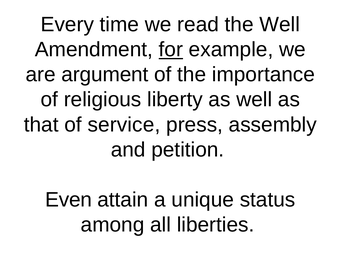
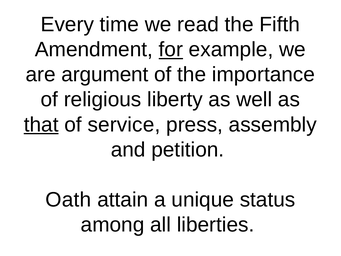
the Well: Well -> Fifth
that underline: none -> present
Even: Even -> Oath
